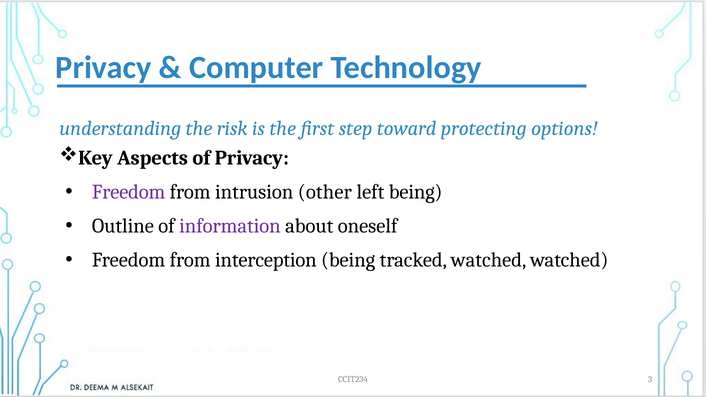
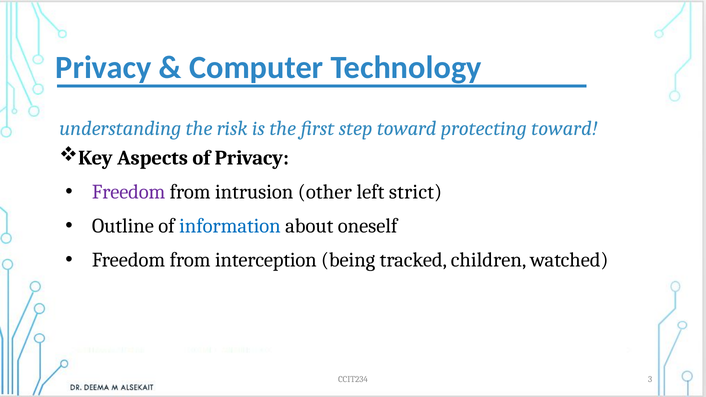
protecting options: options -> toward
left being: being -> strict
information colour: purple -> blue
tracked watched: watched -> children
